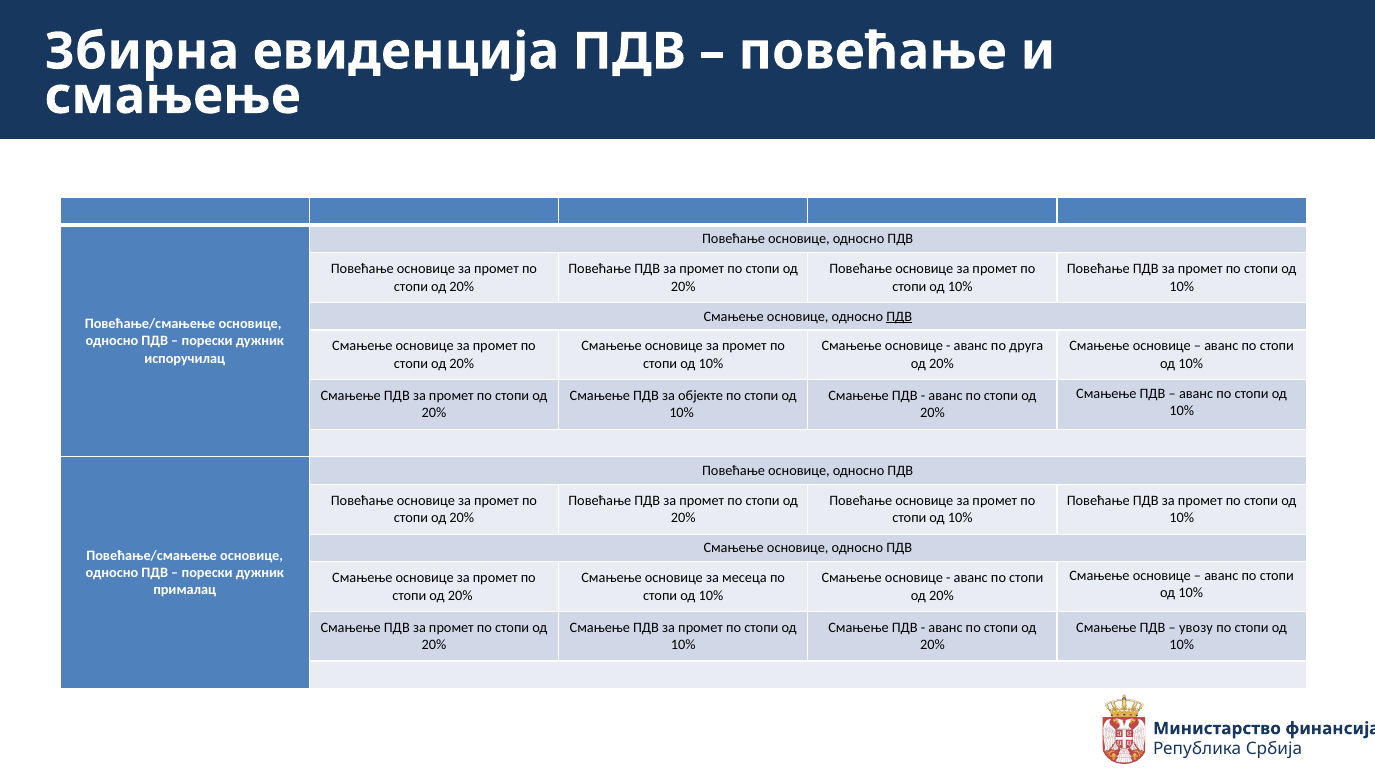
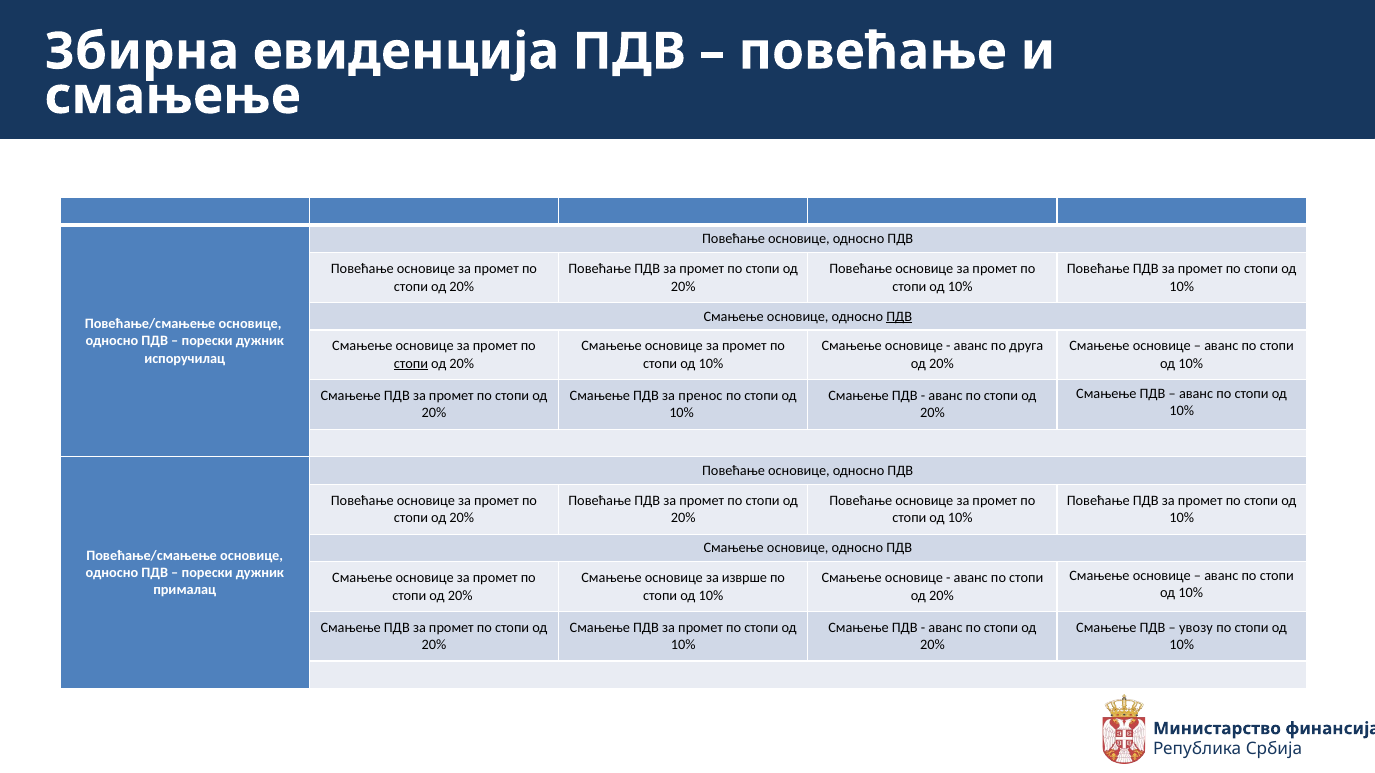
стопи at (411, 364) underline: none -> present
објекте: објекте -> пренос
месеца: месеца -> изврше
